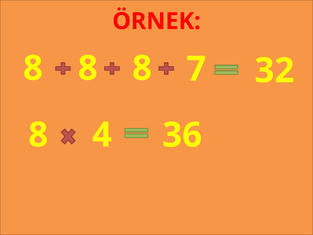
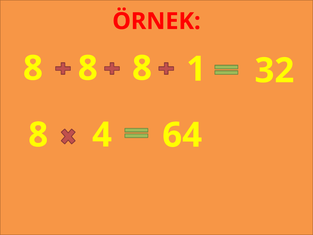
7: 7 -> 1
36: 36 -> 64
